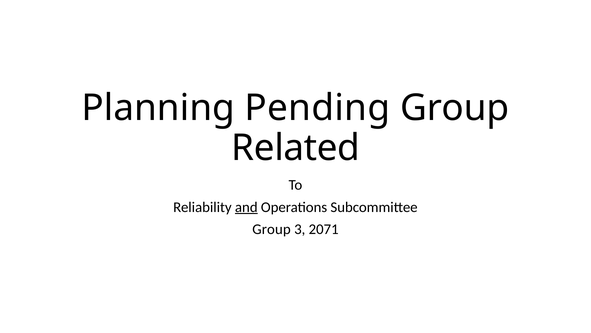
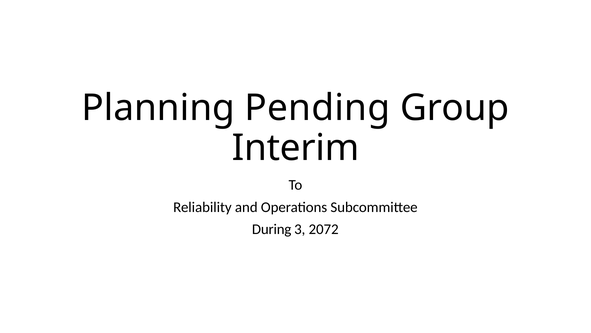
Related: Related -> Interim
and underline: present -> none
Group at (272, 229): Group -> During
2071: 2071 -> 2072
